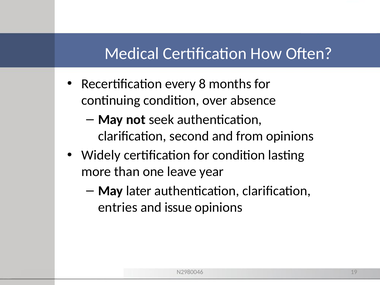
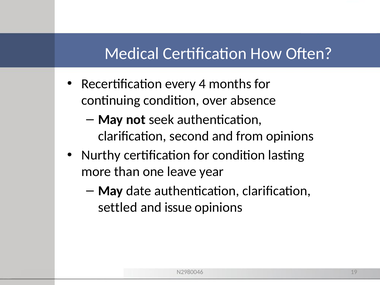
8: 8 -> 4
Widely: Widely -> Nurthy
later: later -> date
entries: entries -> settled
